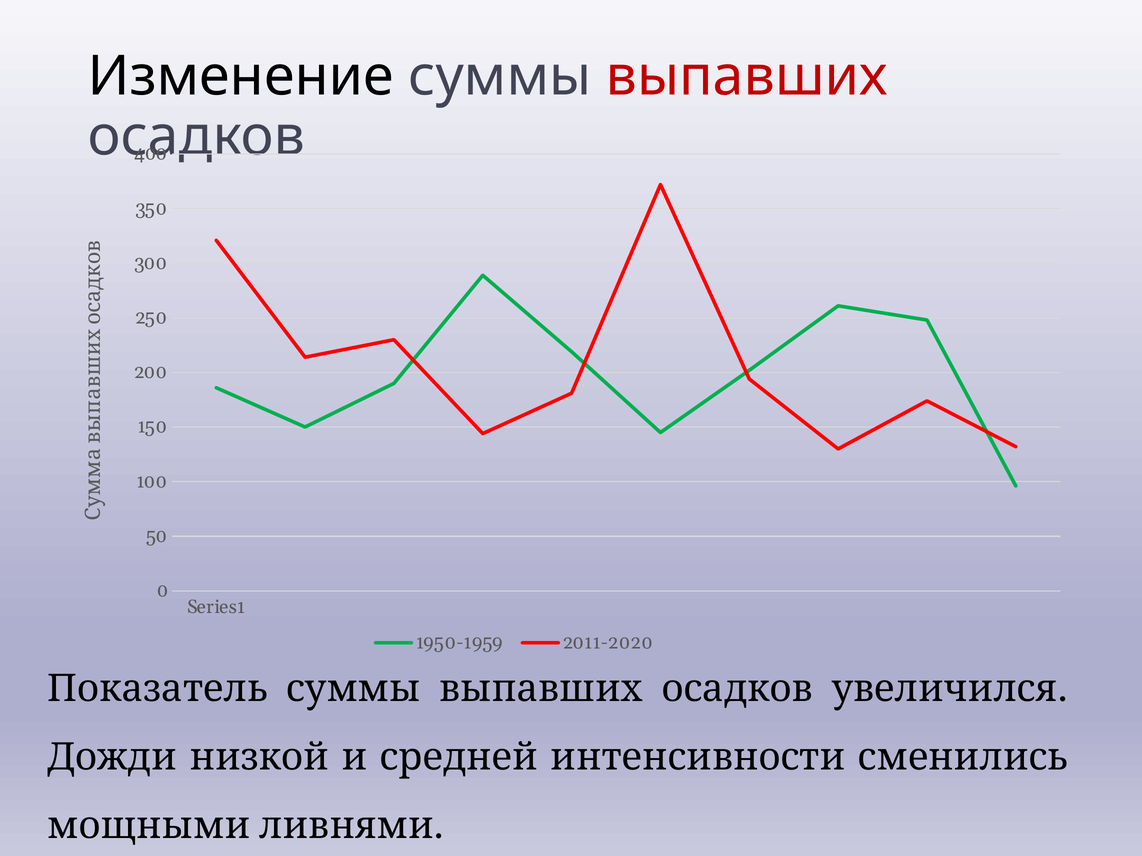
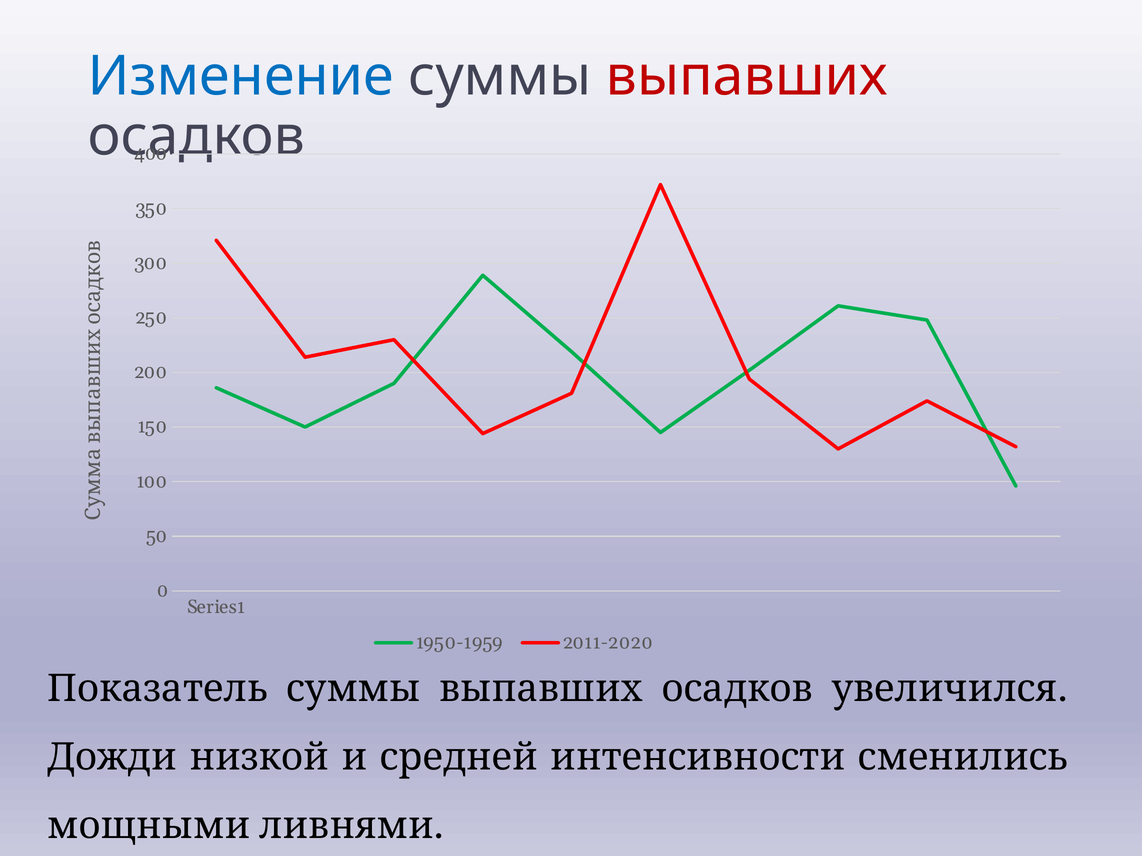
Изменение colour: black -> blue
